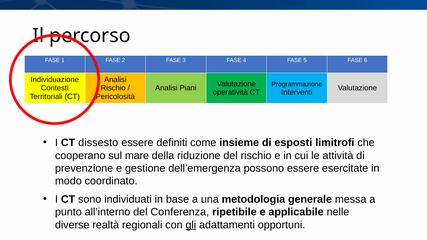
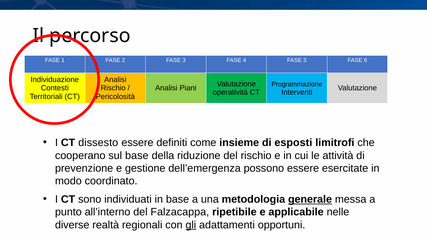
sul mare: mare -> base
generale underline: none -> present
Conferenza: Conferenza -> Falzacappa
